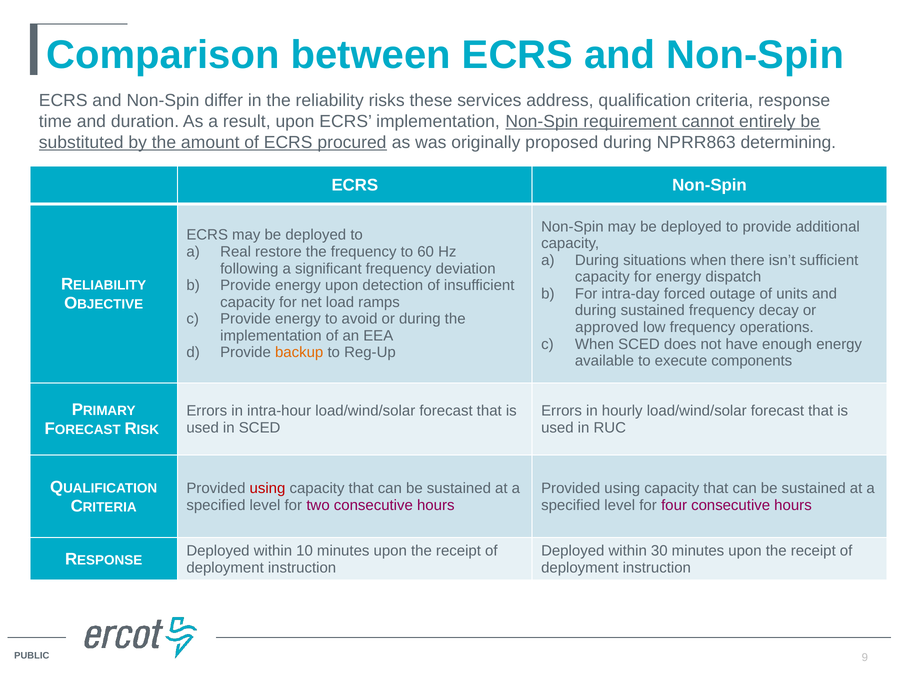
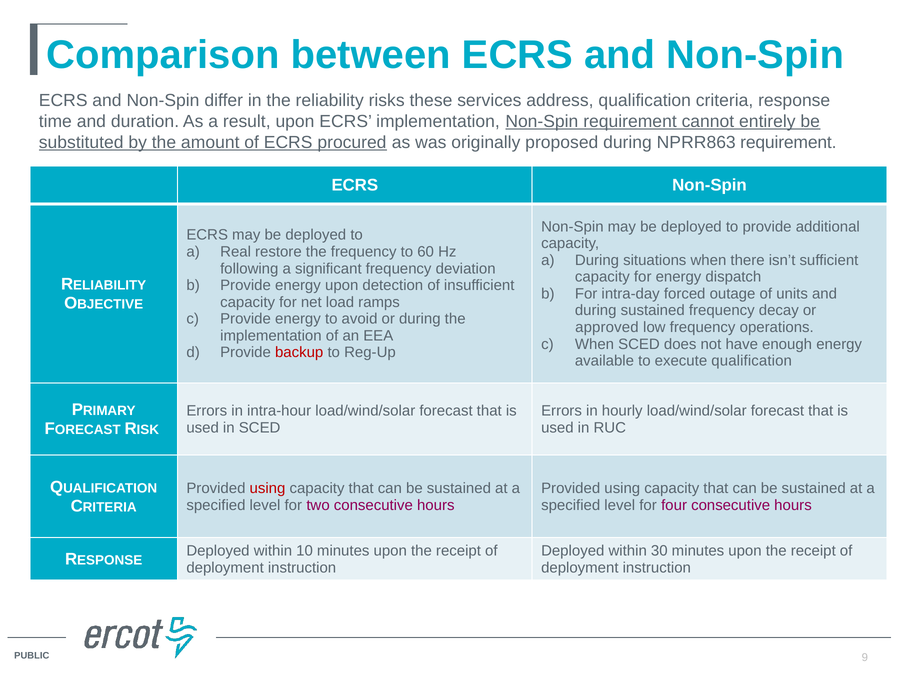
NPRR863 determining: determining -> requirement
backup colour: orange -> red
execute components: components -> qualification
